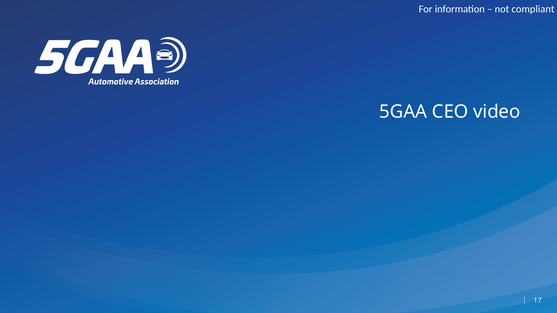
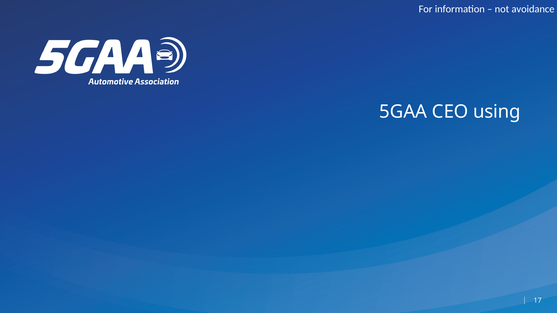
compliant: compliant -> avoidance
video: video -> using
